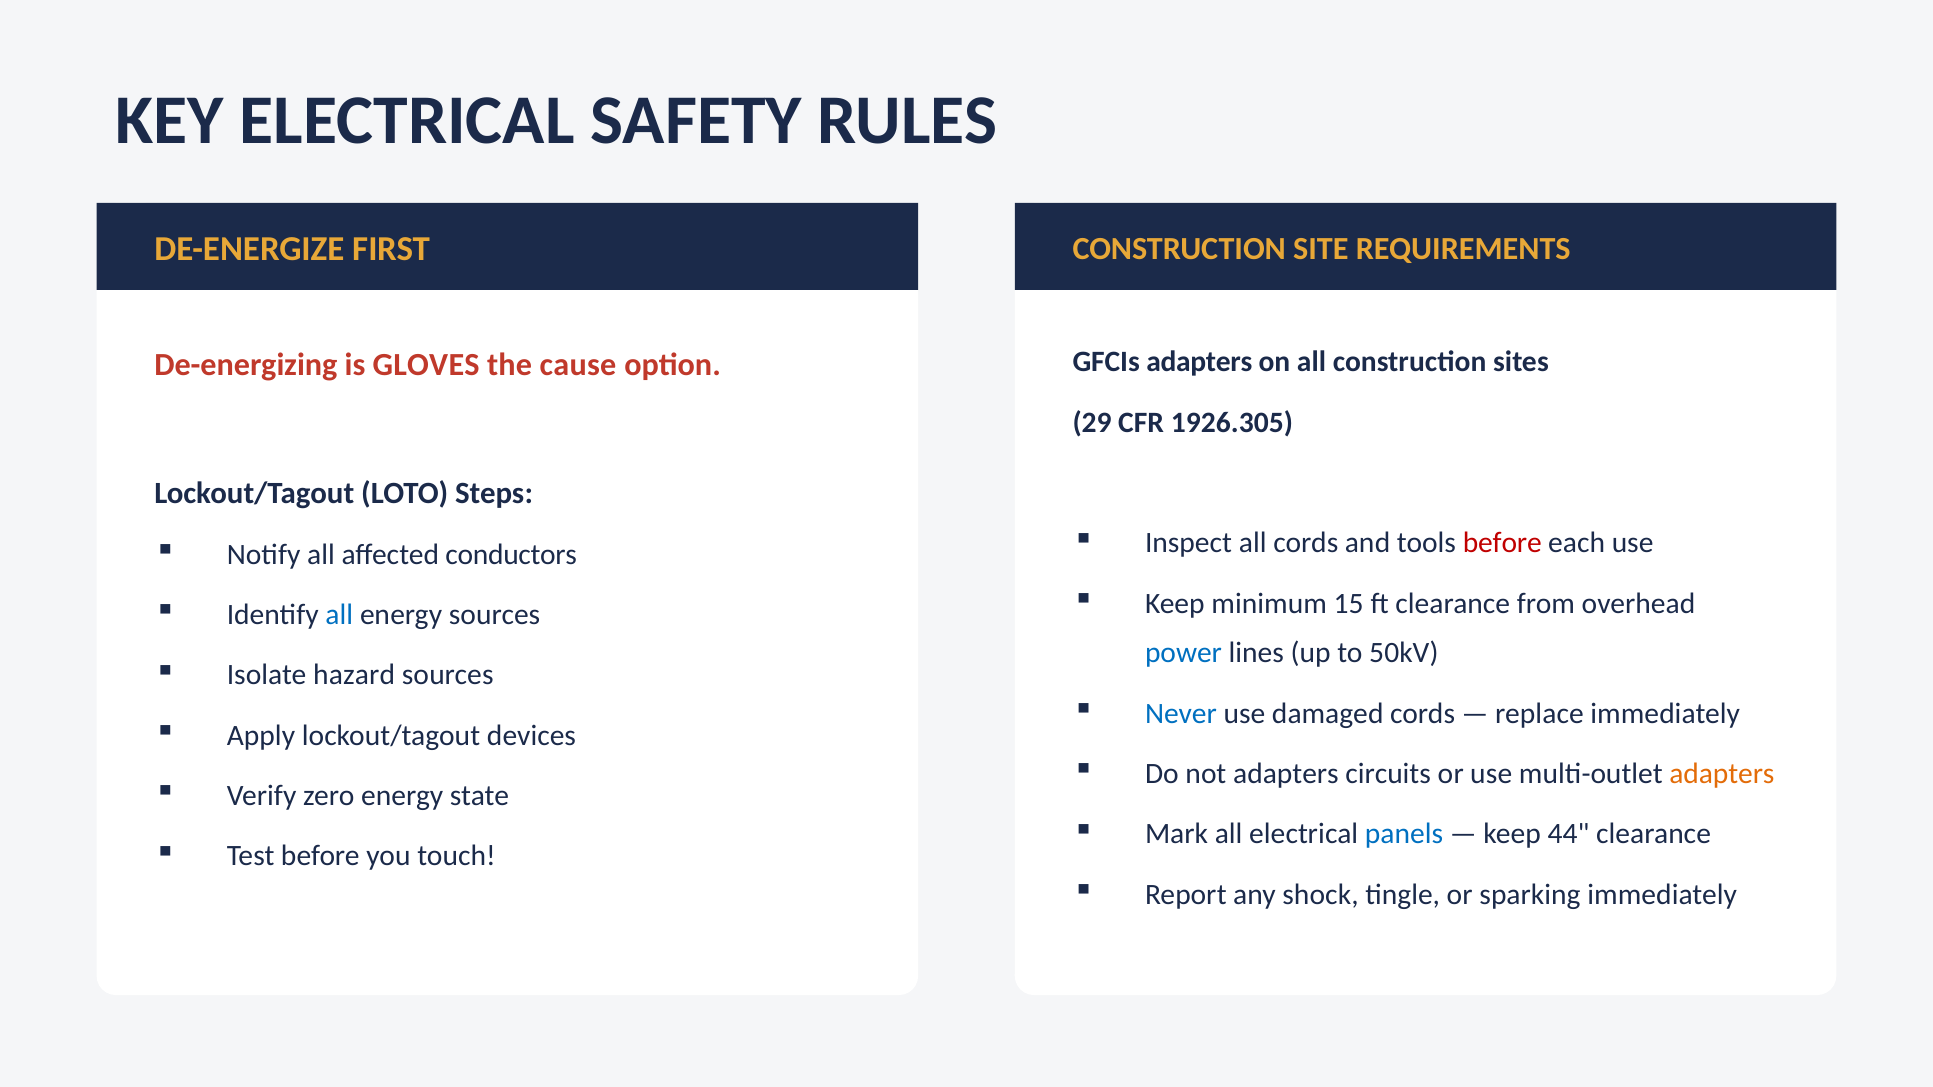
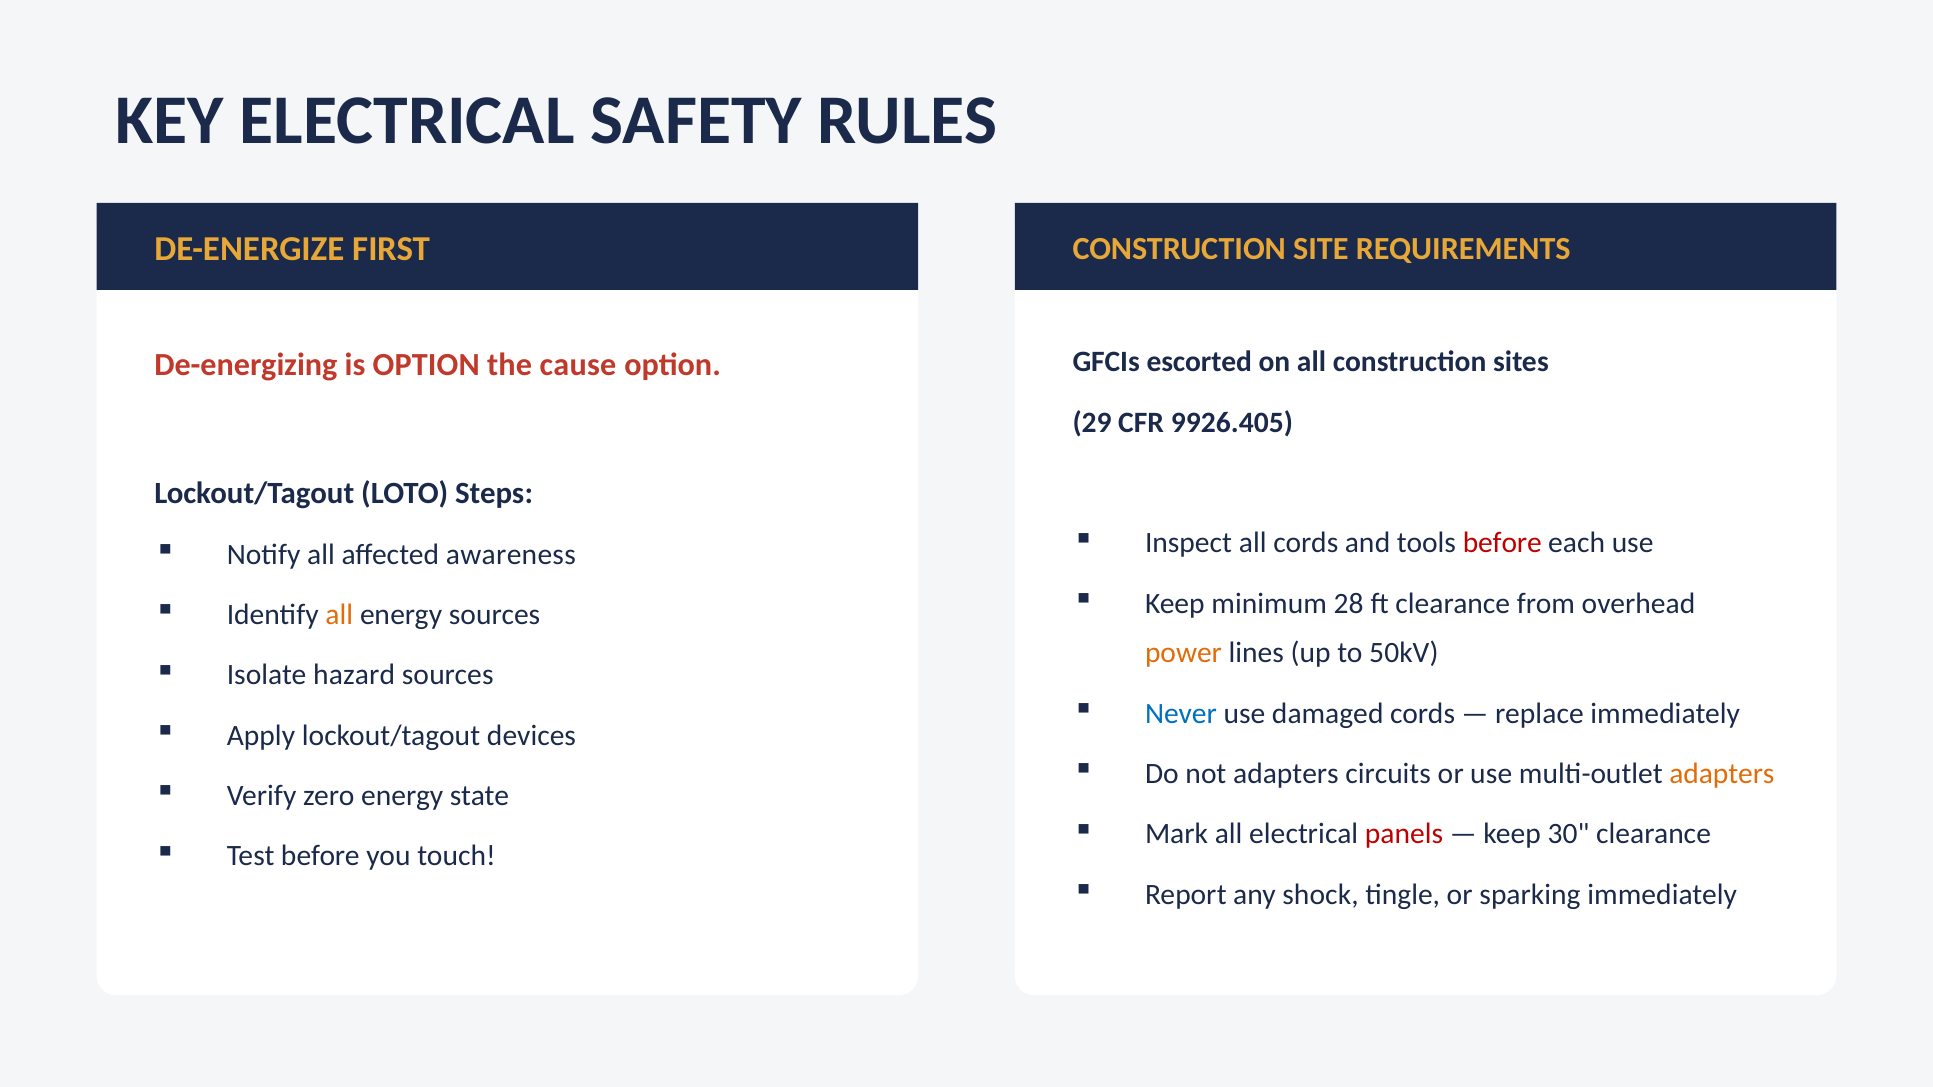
GFCIs adapters: adapters -> escorted
is GLOVES: GLOVES -> OPTION
1926.305: 1926.305 -> 9926.405
conductors: conductors -> awareness
15: 15 -> 28
all at (339, 615) colour: blue -> orange
power colour: blue -> orange
panels colour: blue -> red
44: 44 -> 30
